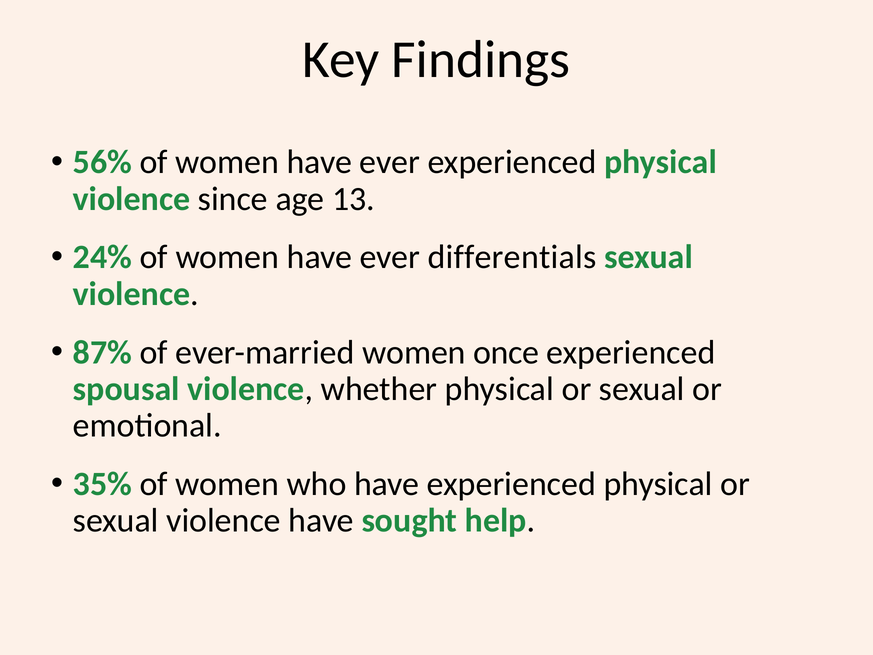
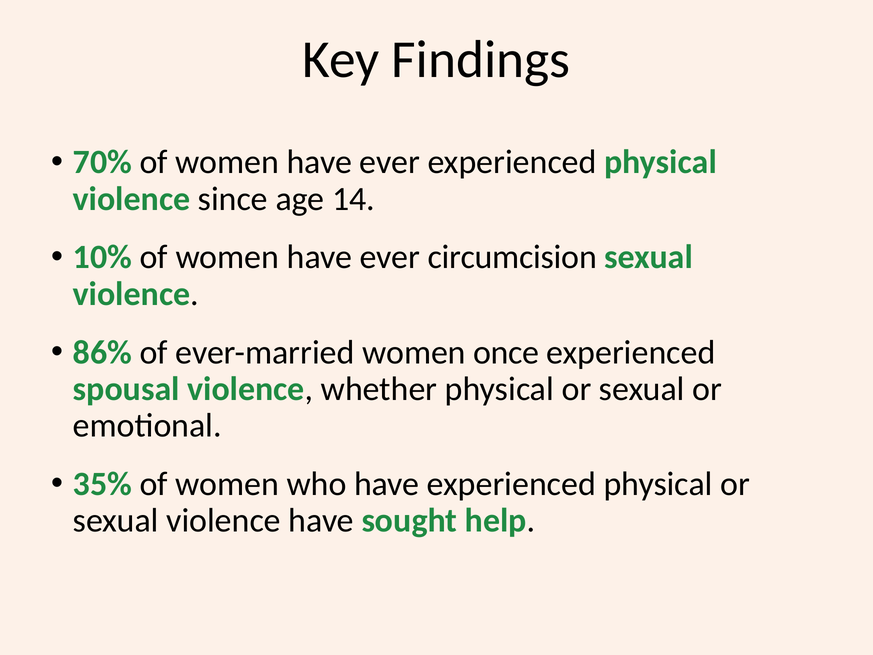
56%: 56% -> 70%
13: 13 -> 14
24%: 24% -> 10%
differentials: differentials -> circumcision
87%: 87% -> 86%
